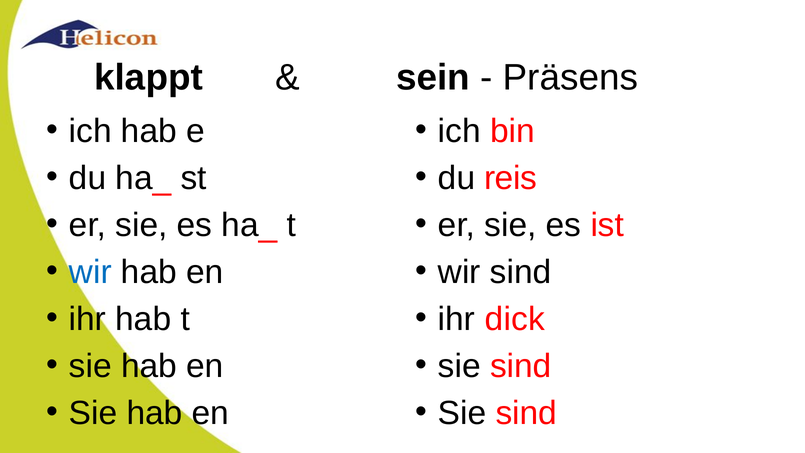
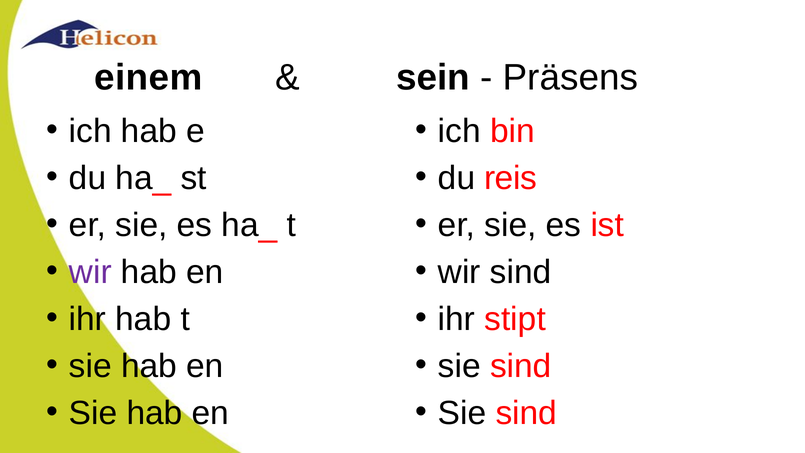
klappt: klappt -> einem
wir at (90, 272) colour: blue -> purple
dick: dick -> stipt
